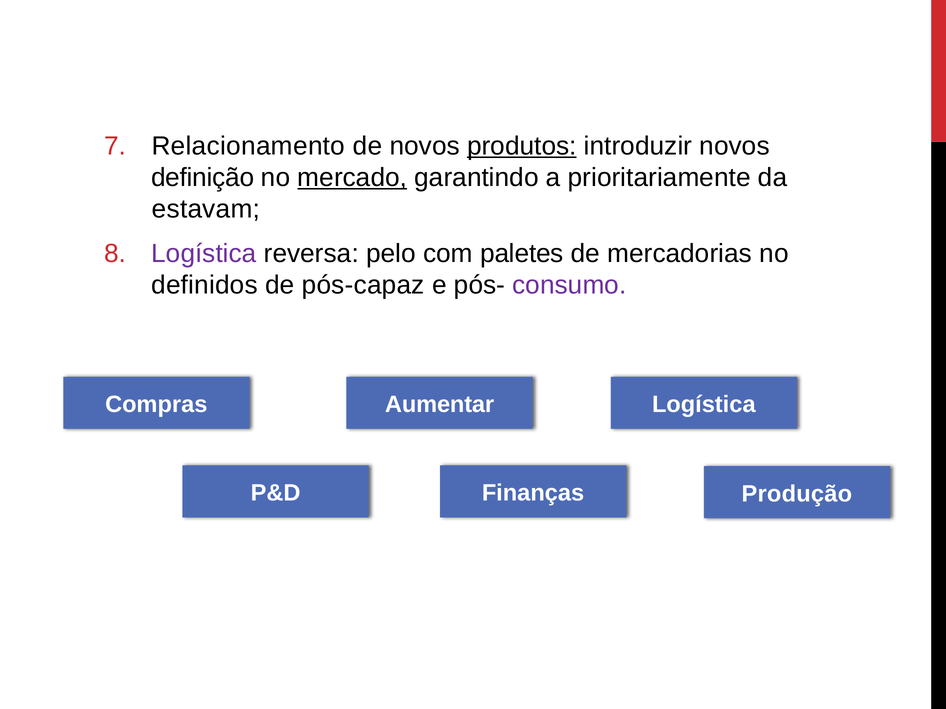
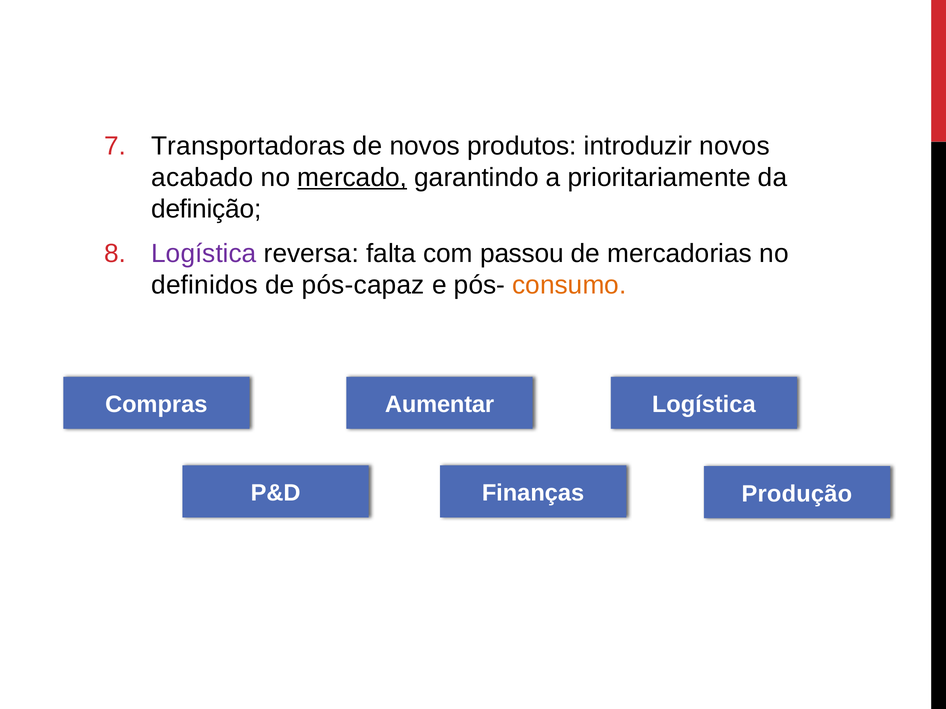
Relacionamento: Relacionamento -> Transportadoras
produtos underline: present -> none
definição: definição -> acabado
estavam: estavam -> definição
pelo: pelo -> falta
paletes: paletes -> passou
consumo colour: purple -> orange
